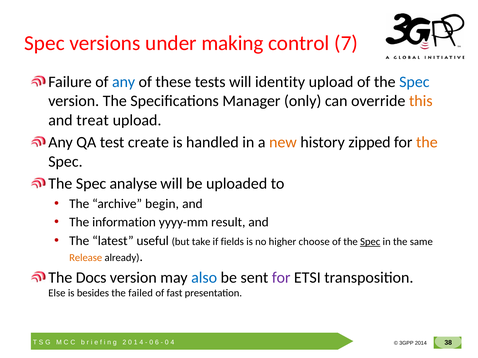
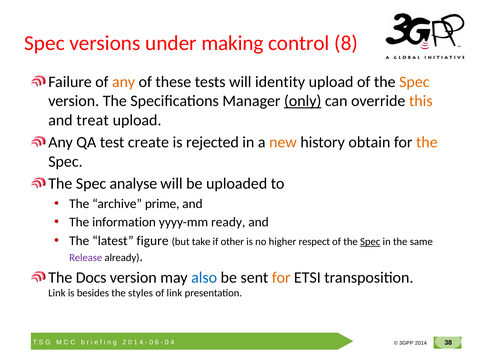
7: 7 -> 8
any at (124, 82) colour: blue -> orange
Spec at (414, 82) colour: blue -> orange
only underline: none -> present
handled: handled -> rejected
zipped: zipped -> obtain
begin: begin -> prime
result: result -> ready
useful: useful -> figure
fields: fields -> other
choose: choose -> respect
Release colour: orange -> purple
for at (281, 278) colour: purple -> orange
Else at (57, 294): Else -> Link
failed: failed -> styles
of fast: fast -> link
